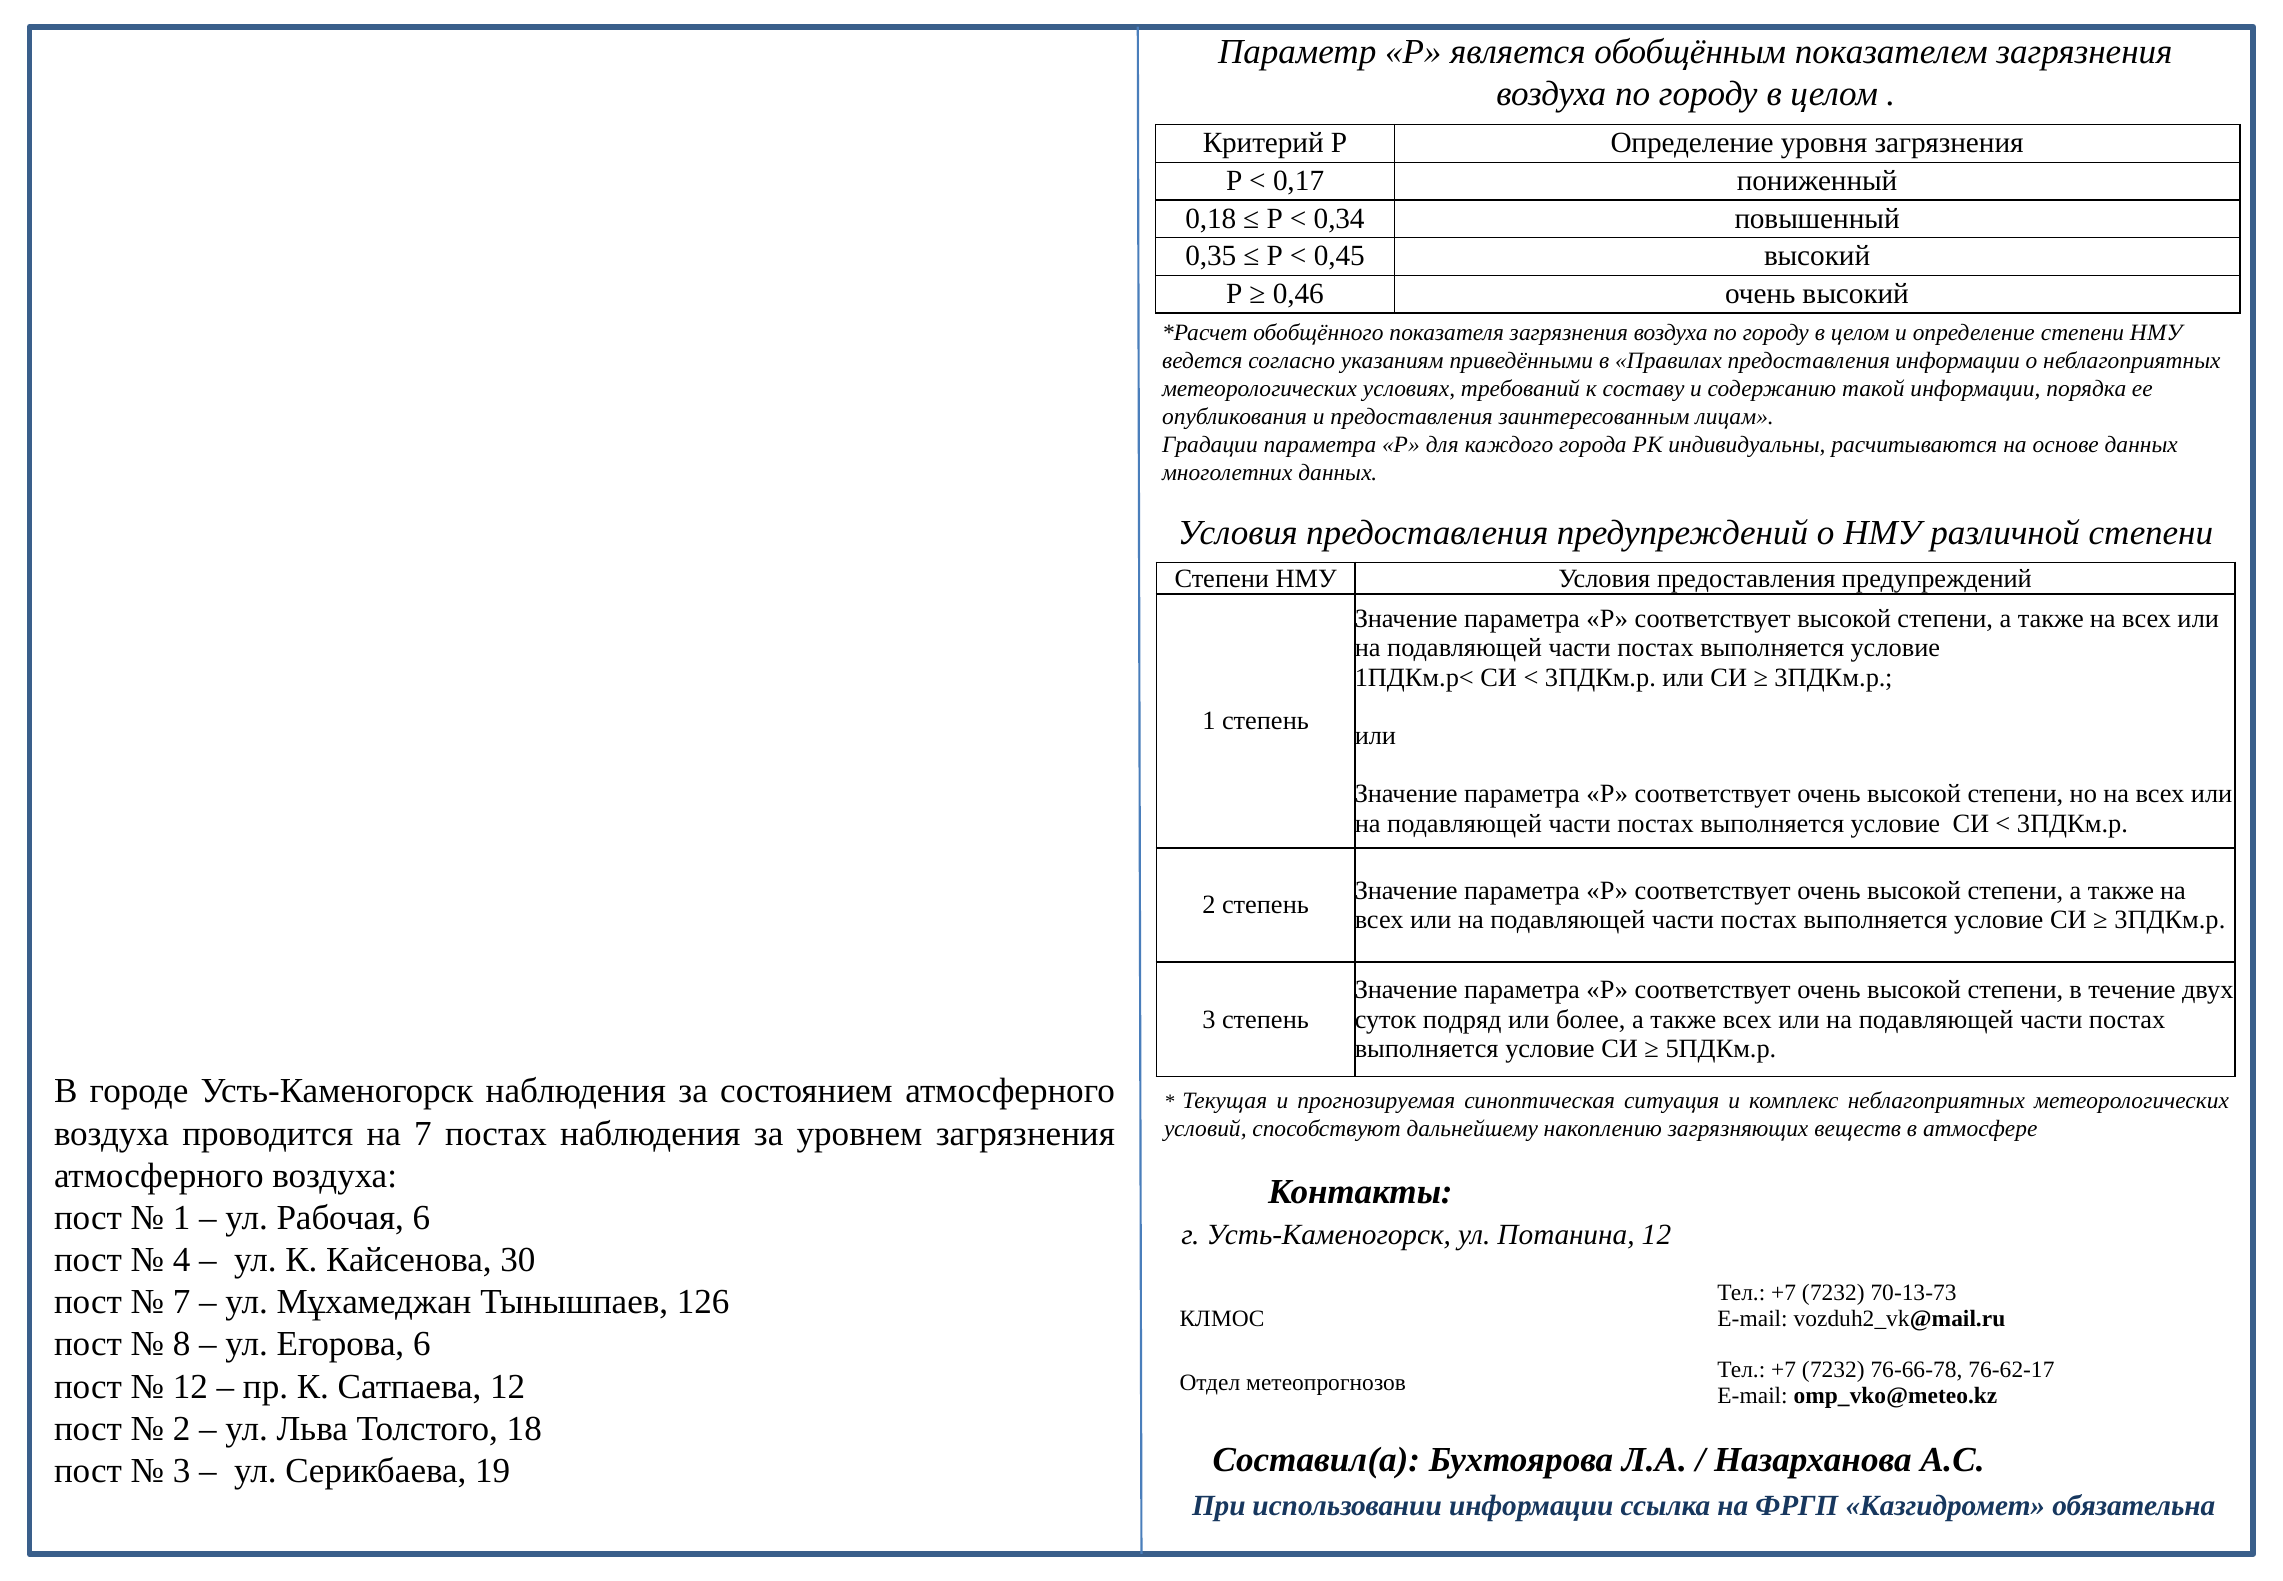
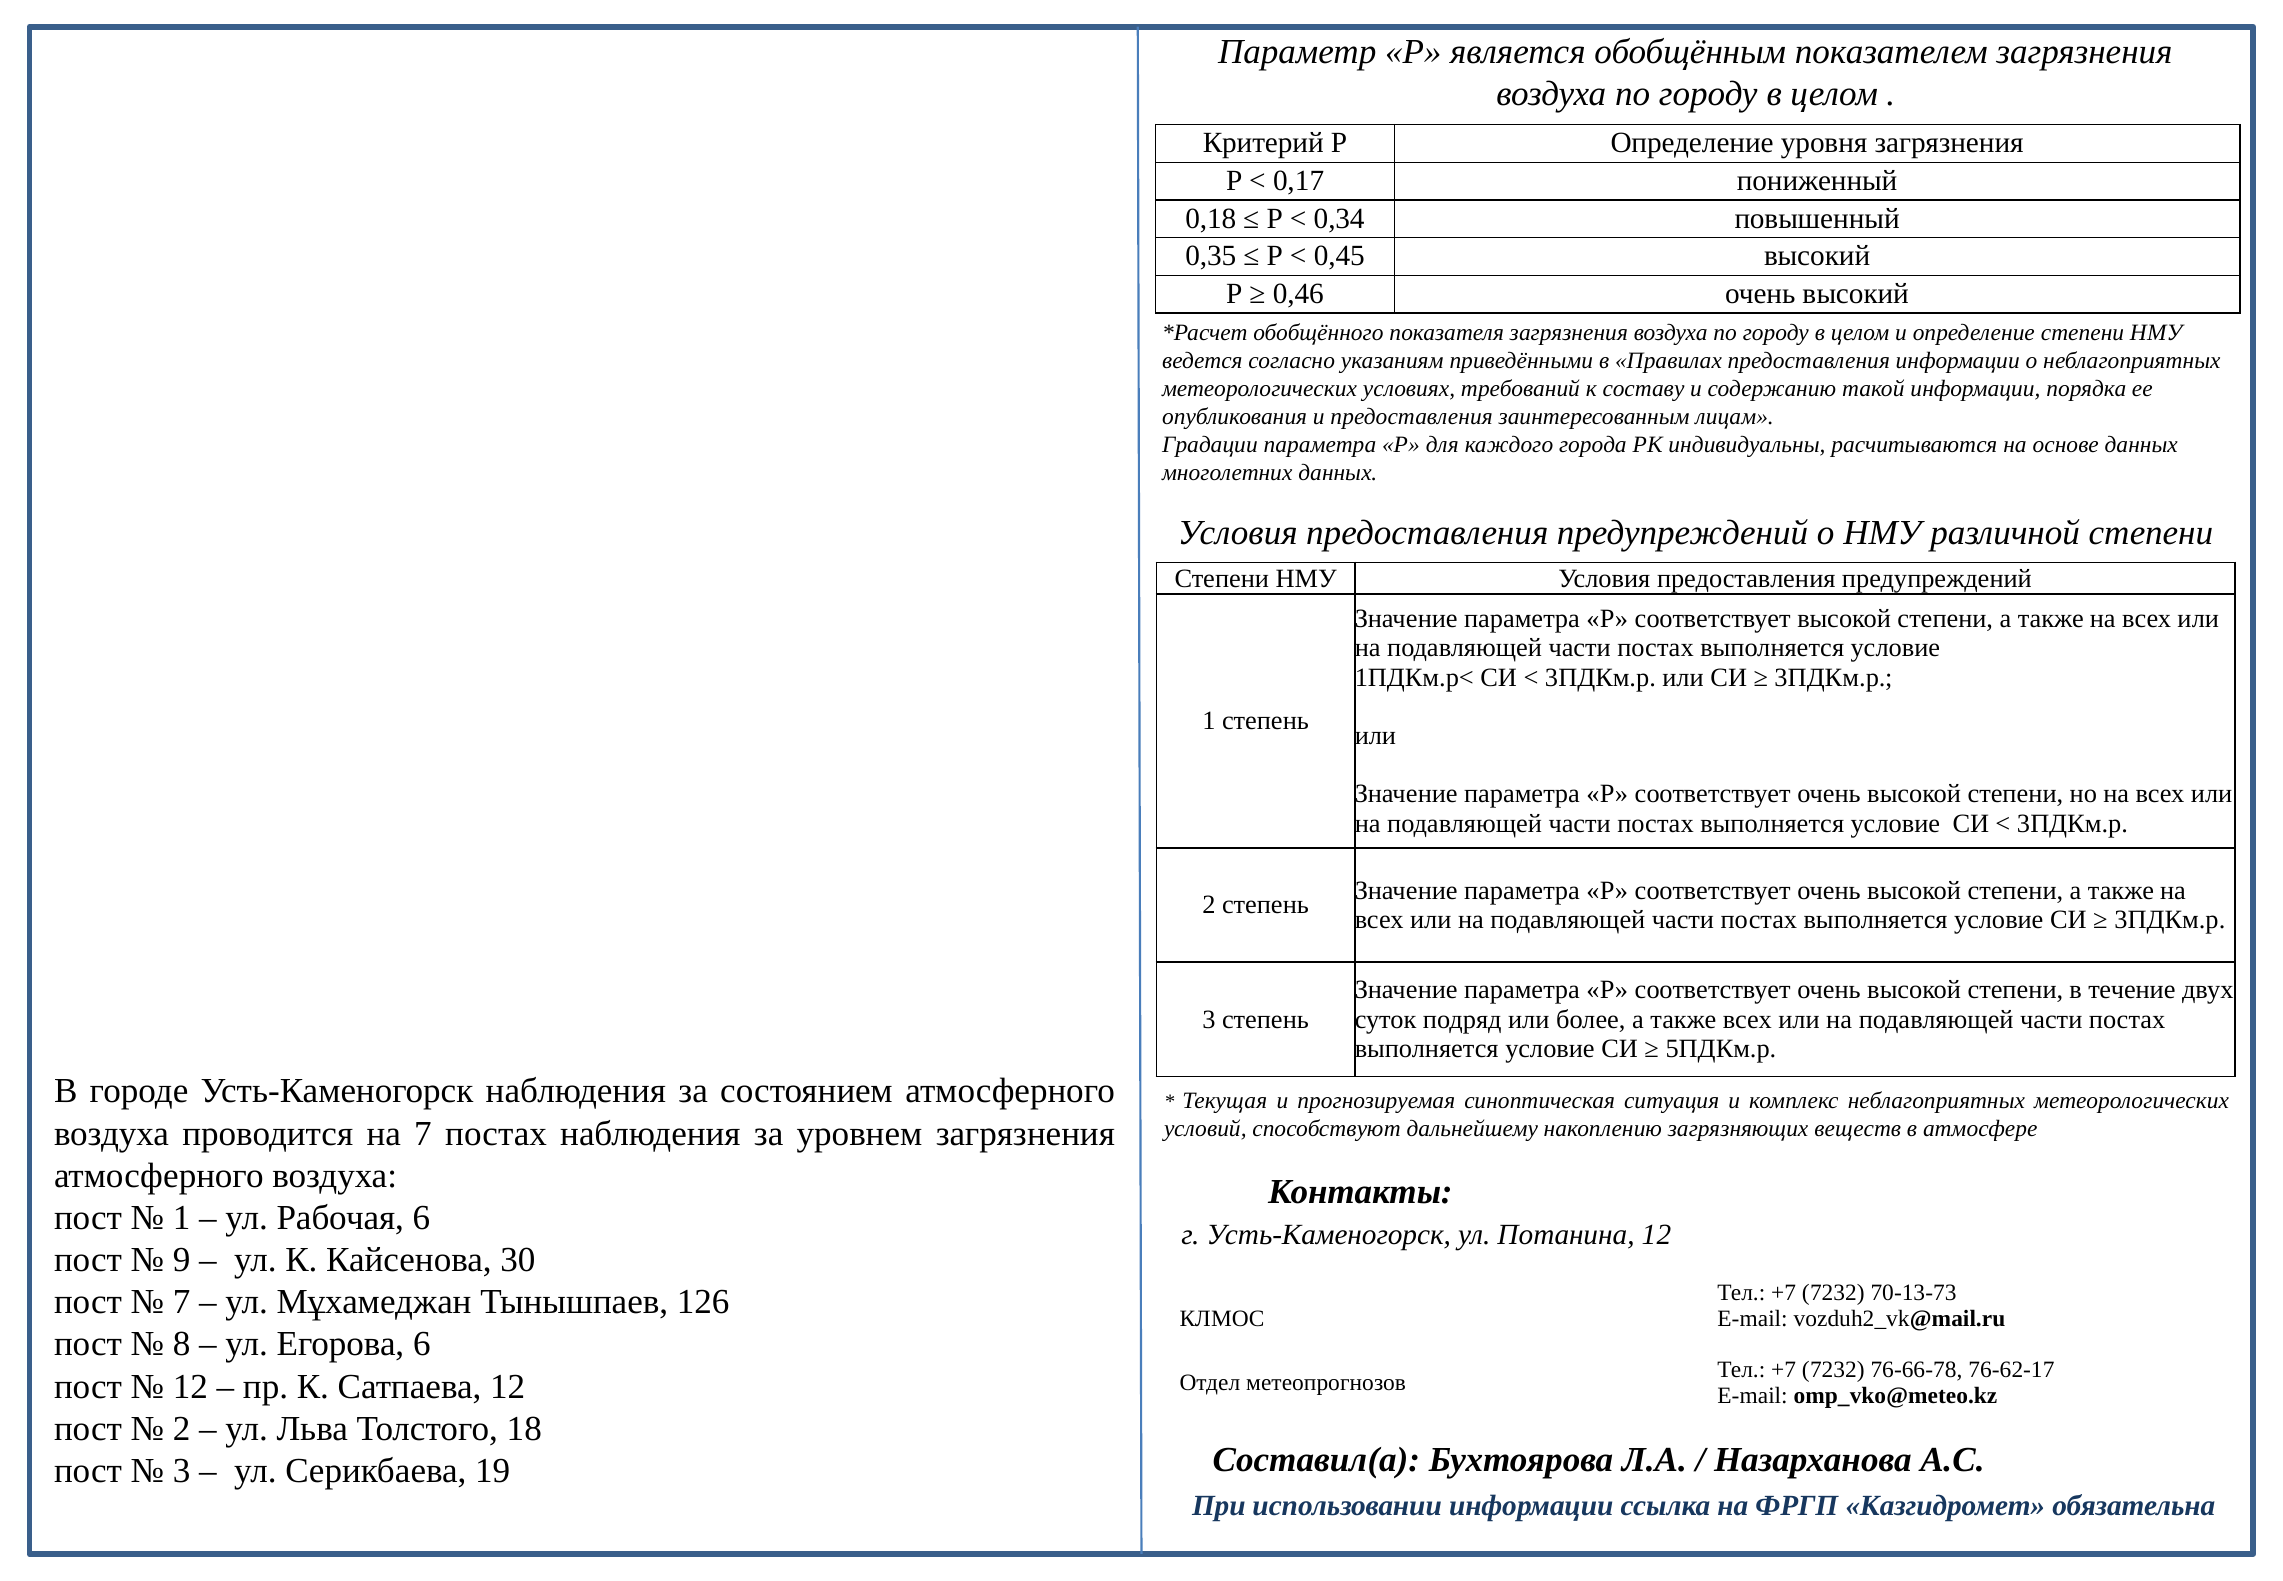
4: 4 -> 9
